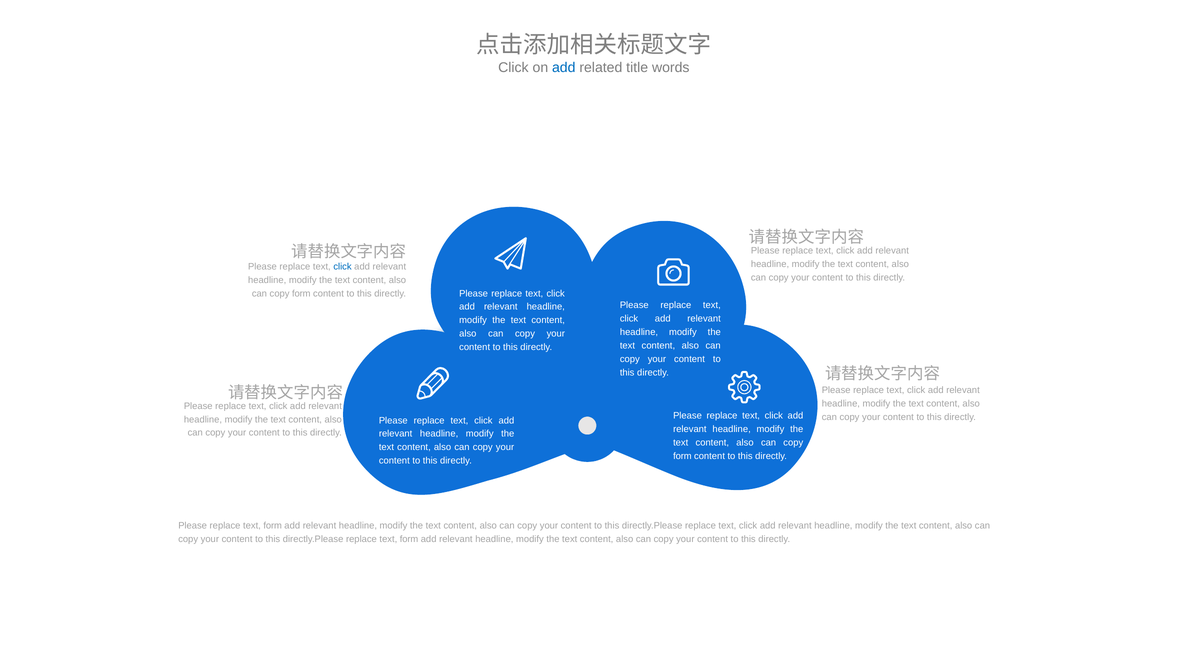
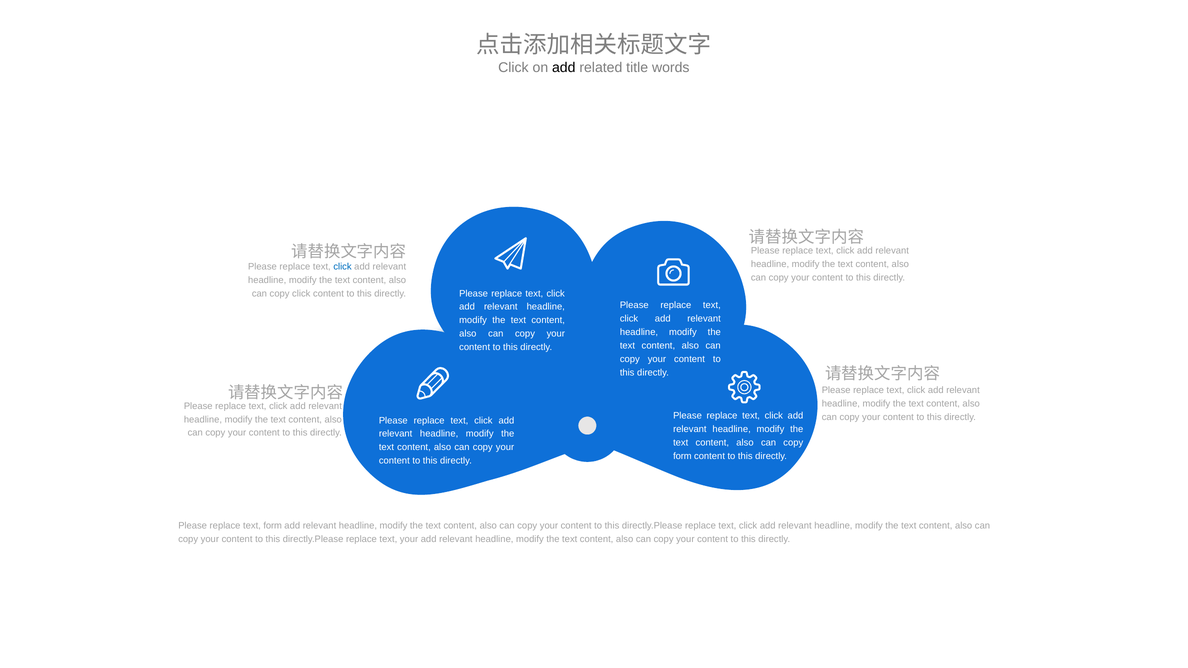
add at (564, 68) colour: blue -> black
form at (301, 294): form -> click
directly.Please replace text form: form -> your
